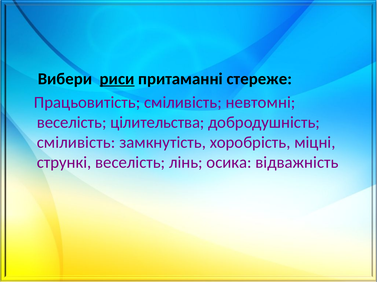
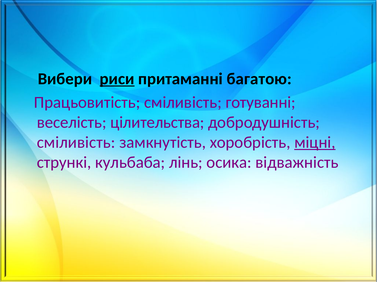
стереже: стереже -> багатою
невтомні: невтомні -> готуванні
міцні underline: none -> present
стрункі веселість: веселість -> кульбаба
